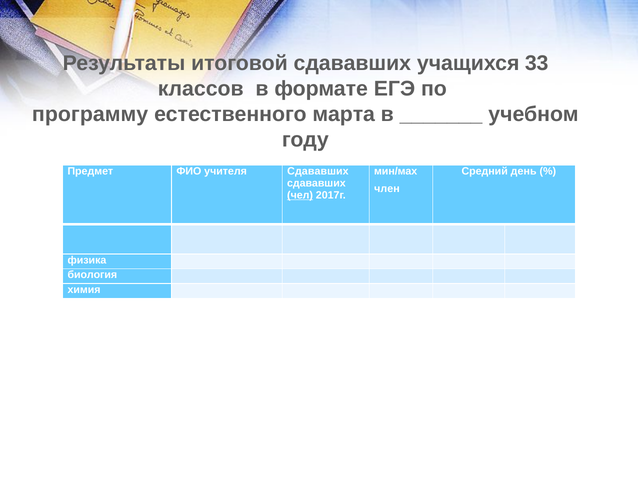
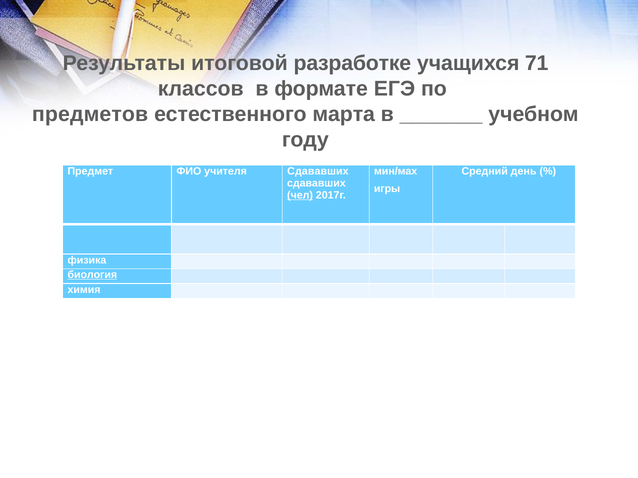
итоговой сдававших: сдававших -> разработке
33: 33 -> 71
программу: программу -> предметов
член: член -> игры
биология underline: none -> present
